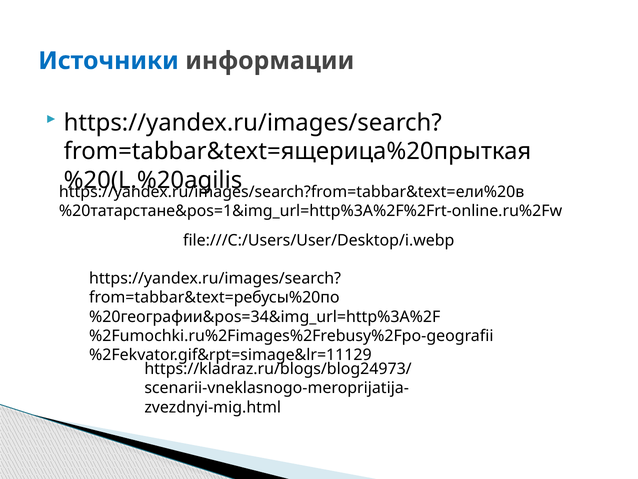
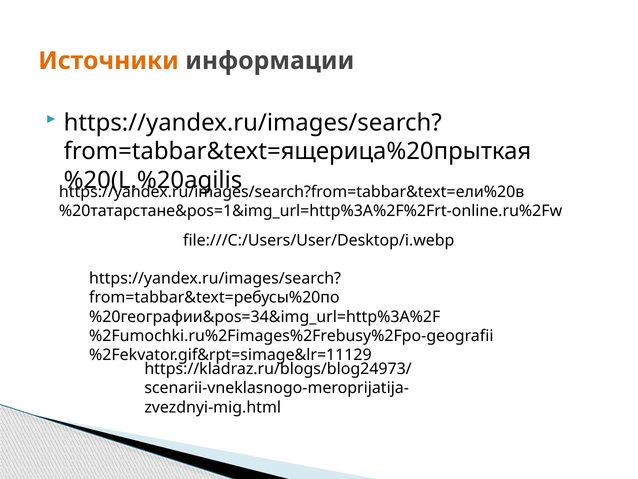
Источники colour: blue -> orange
